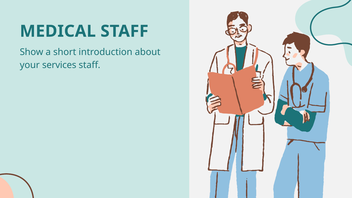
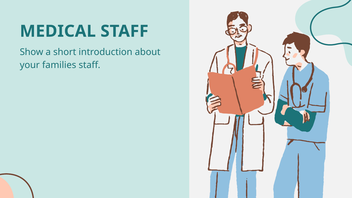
services: services -> families
